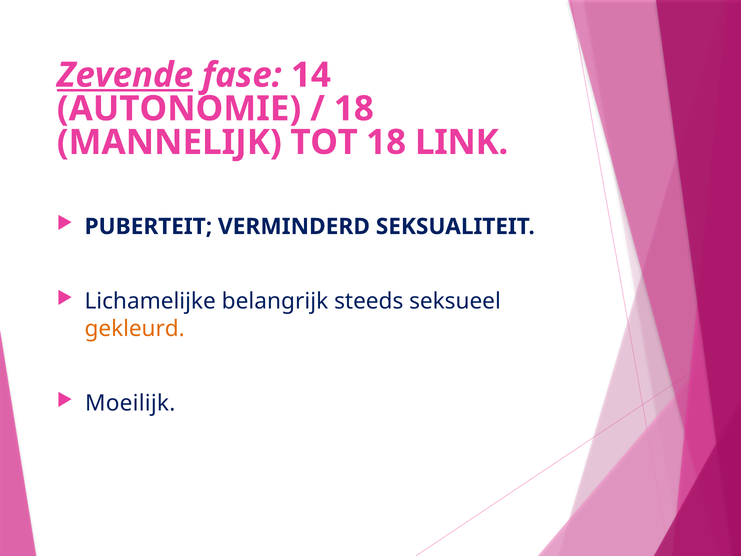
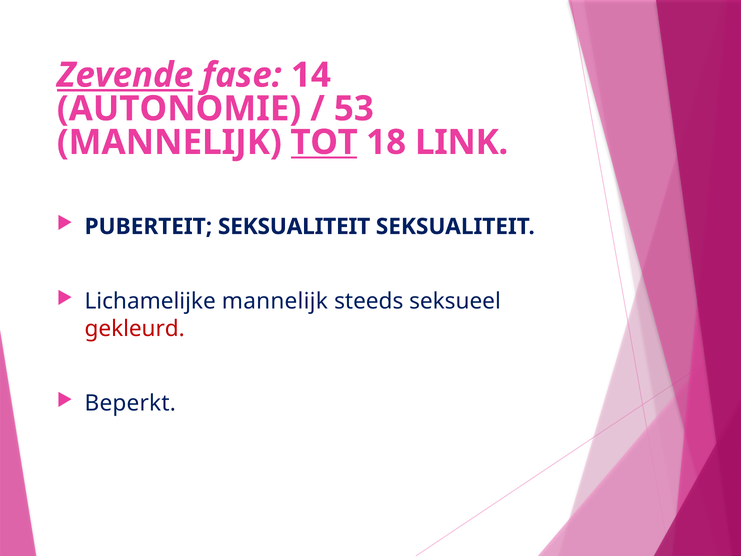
18 at (354, 109): 18 -> 53
TOT underline: none -> present
PUBERTEIT VERMINDERD: VERMINDERD -> SEKSUALITEIT
Lichamelijke belangrijk: belangrijk -> mannelijk
gekleurd colour: orange -> red
Moeilijk: Moeilijk -> Beperkt
